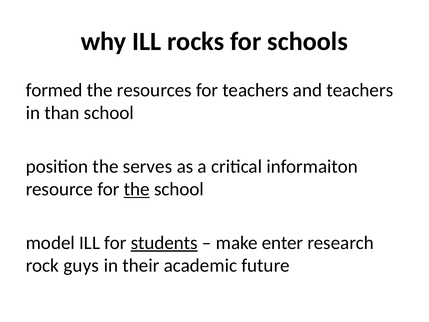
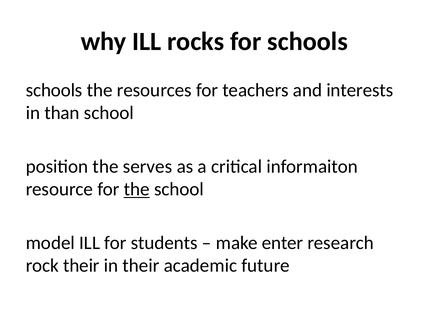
formed at (54, 90): formed -> schools
and teachers: teachers -> interests
students underline: present -> none
rock guys: guys -> their
